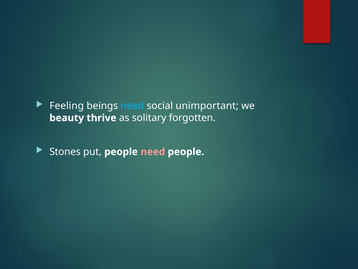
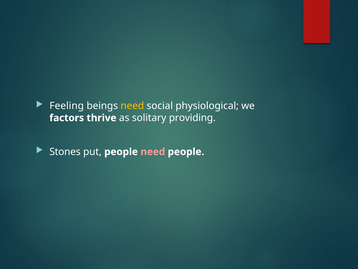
need at (132, 106) colour: light blue -> yellow
unimportant: unimportant -> physiological
beauty: beauty -> factors
forgotten: forgotten -> providing
